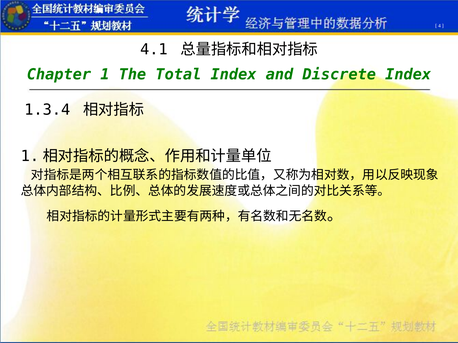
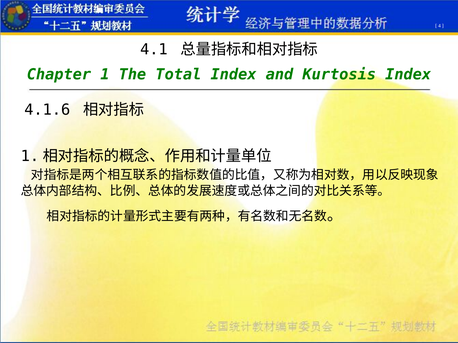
Discrete: Discrete -> Kurtosis
1.3.4: 1.3.4 -> 4.1.6
